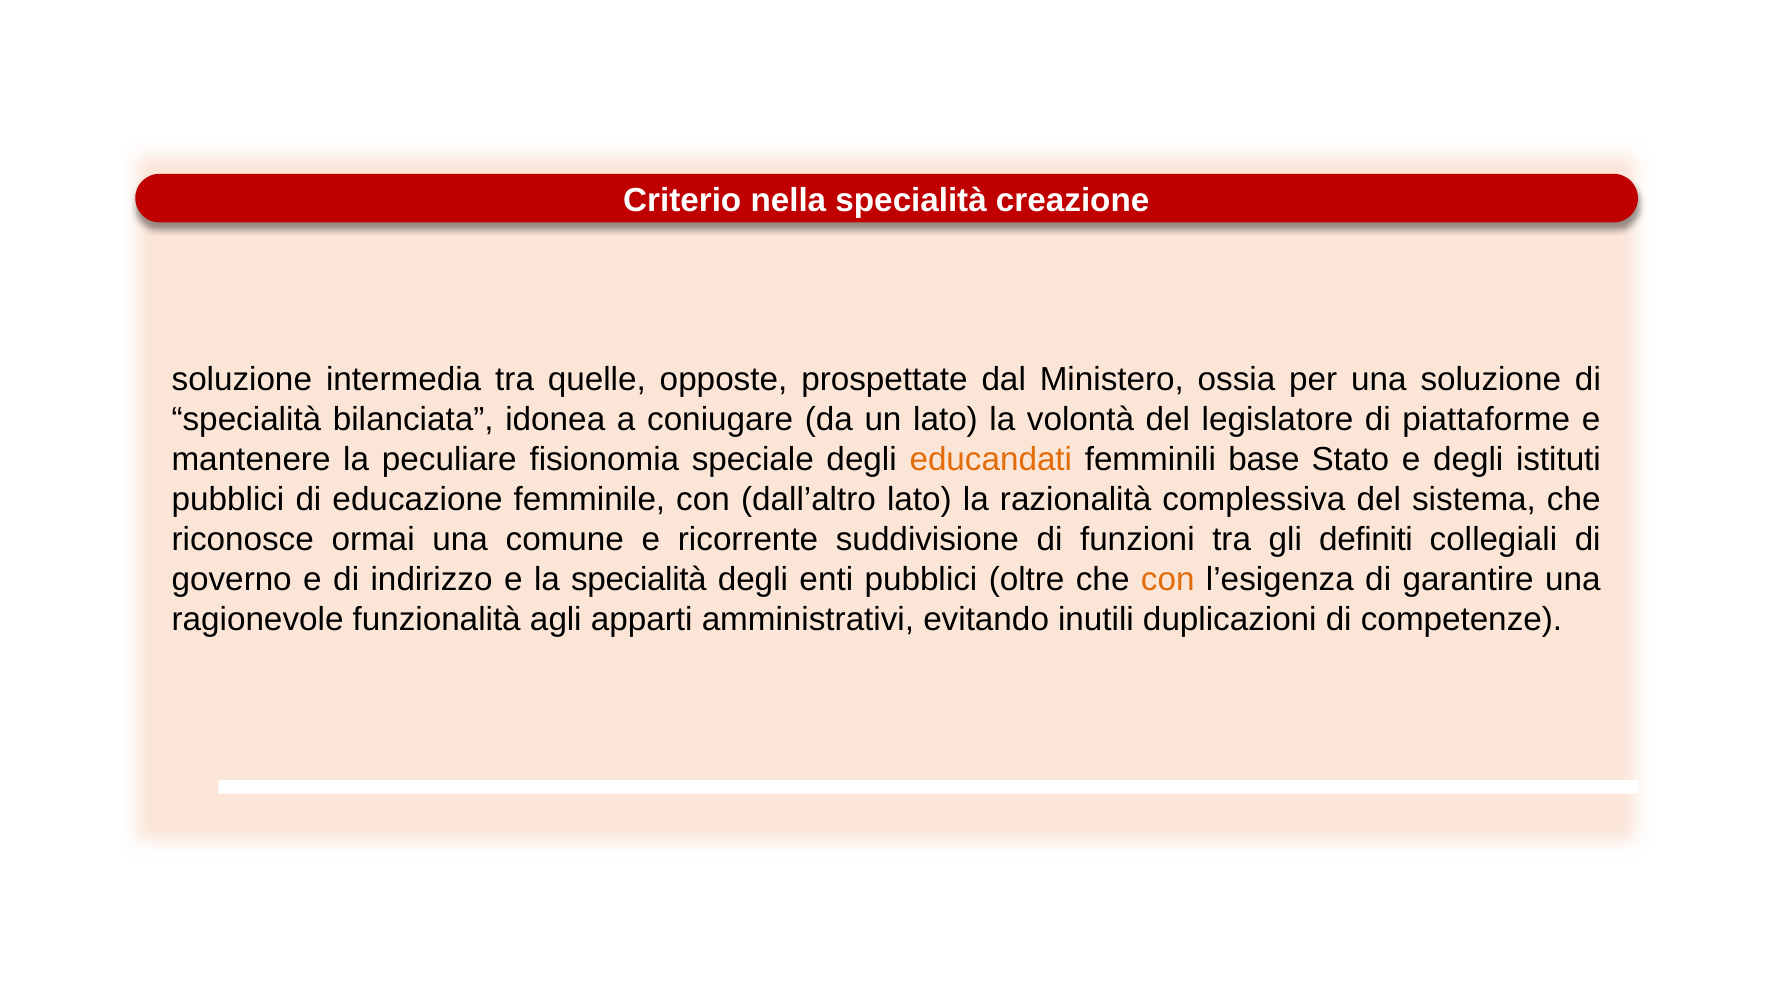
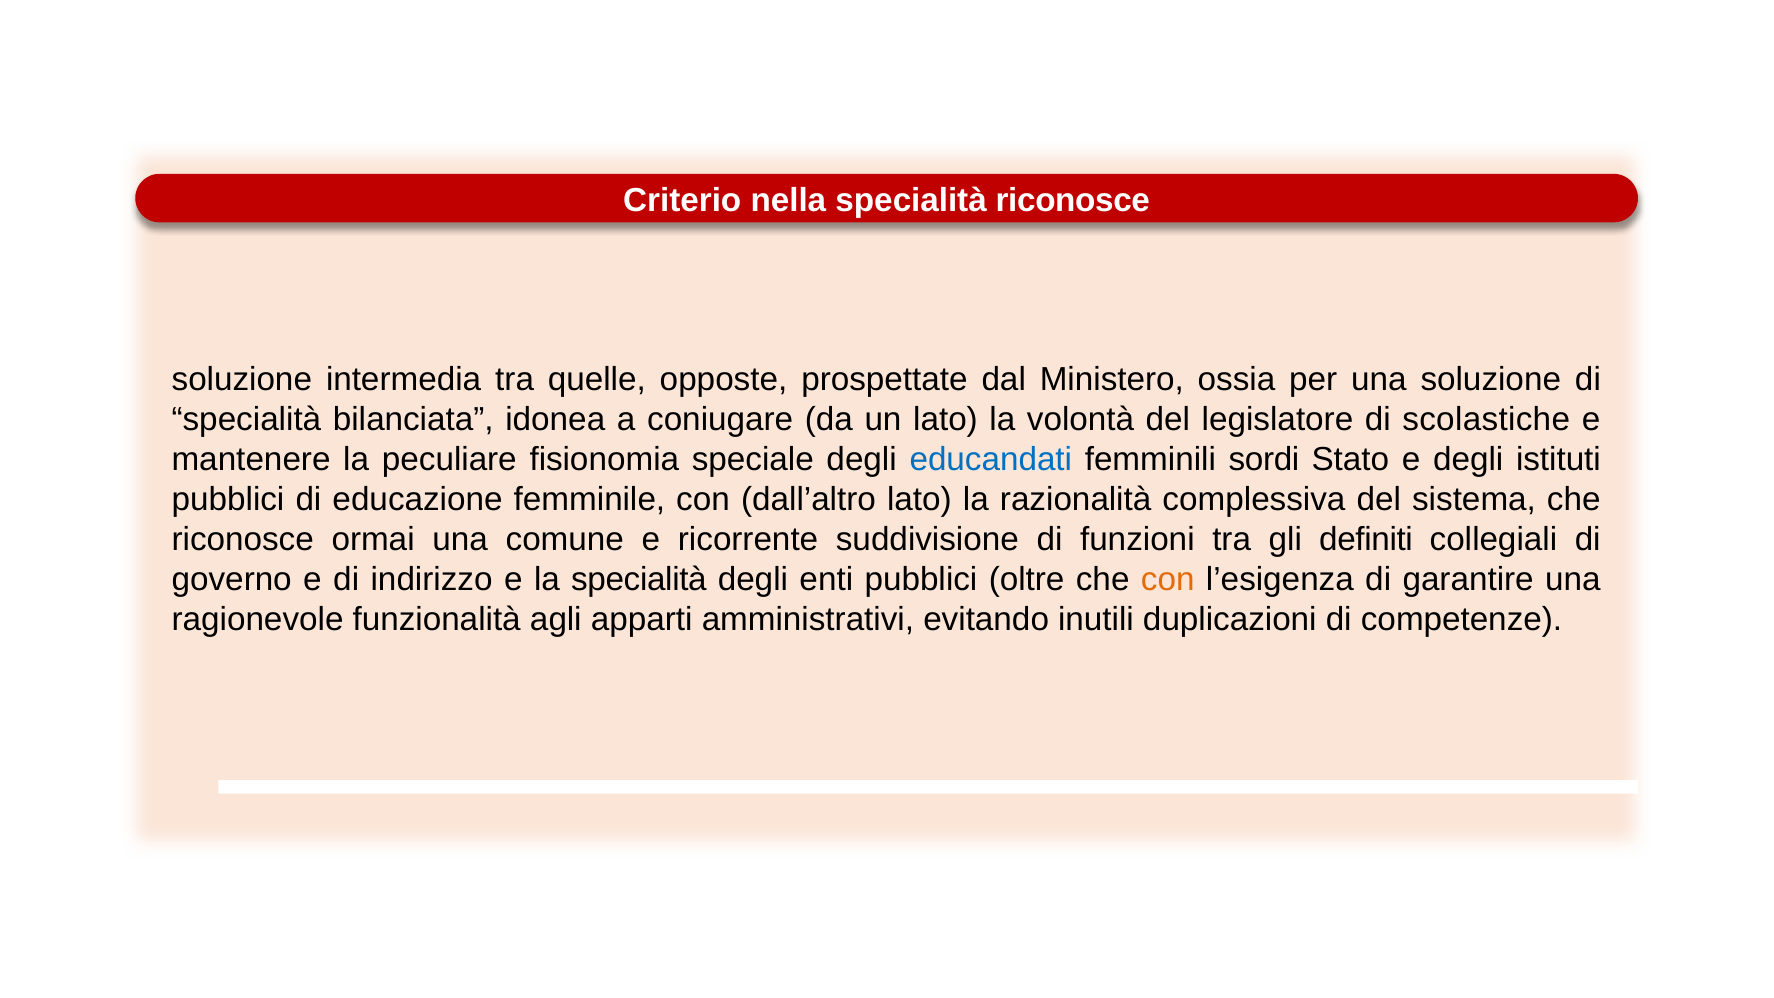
specialità creazione: creazione -> riconosce
piattaforme: piattaforme -> scolastiche
educandati colour: orange -> blue
base: base -> sordi
